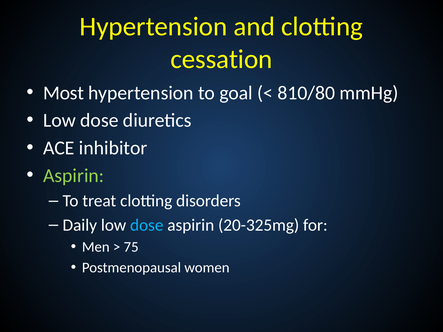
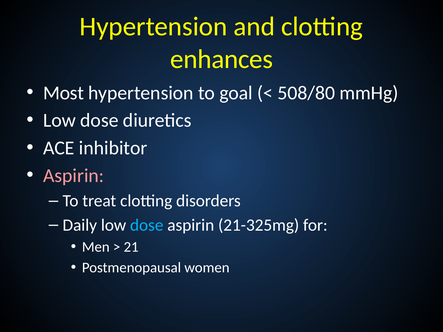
cessation: cessation -> enhances
810/80: 810/80 -> 508/80
Aspirin at (74, 176) colour: light green -> pink
20-325mg: 20-325mg -> 21-325mg
75: 75 -> 21
